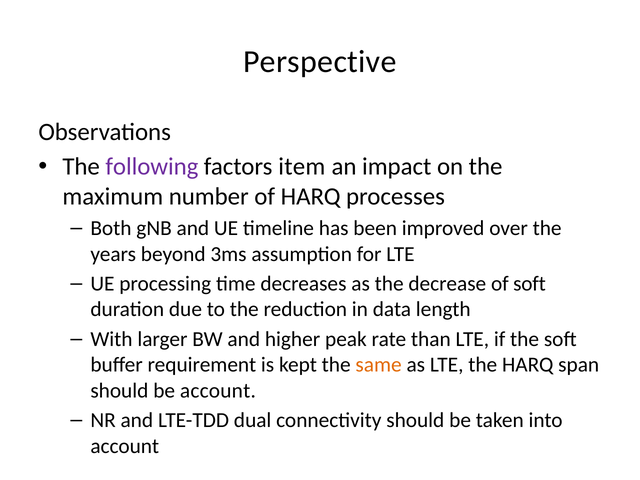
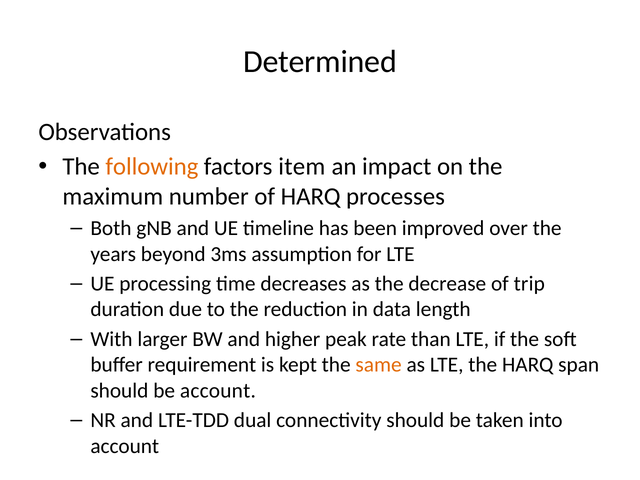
Perspective: Perspective -> Determined
following colour: purple -> orange
of soft: soft -> trip
